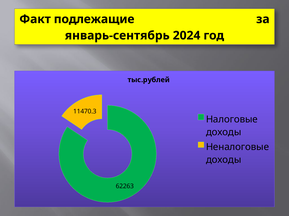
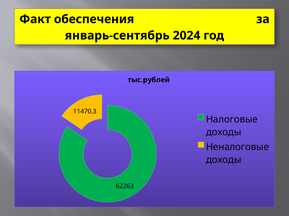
подлежащие: подлежащие -> обеспечения
